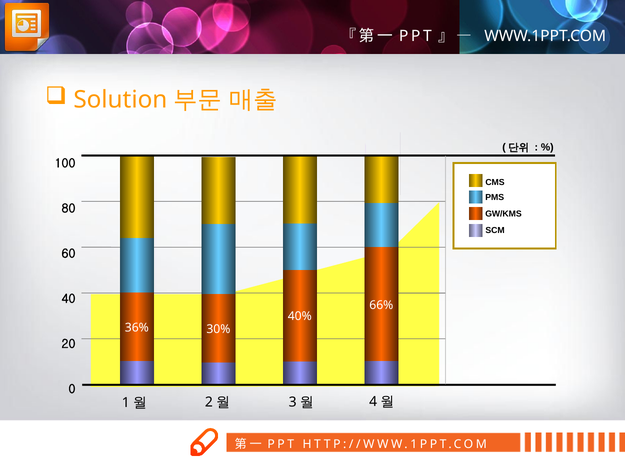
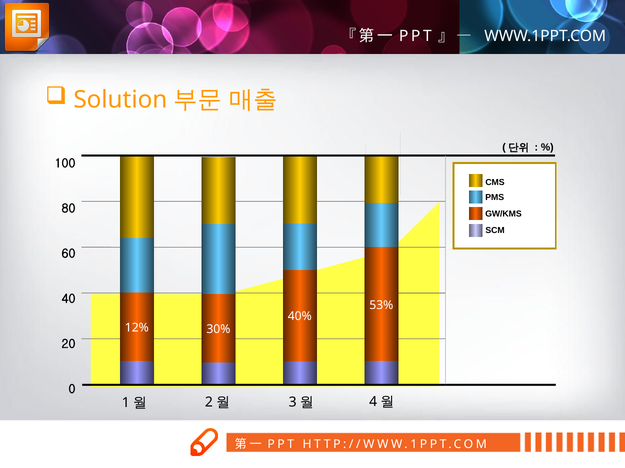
66%: 66% -> 53%
36%: 36% -> 12%
